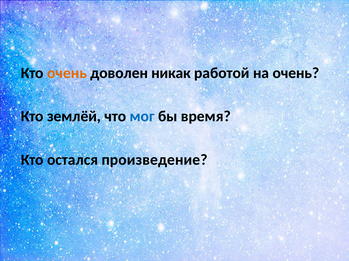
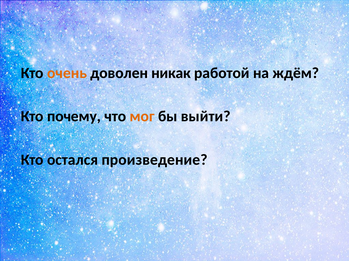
на очень: очень -> ждём
землёй: землёй -> почему
мог colour: blue -> orange
время: время -> выйти
